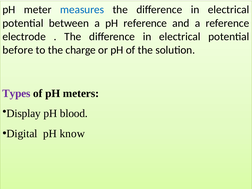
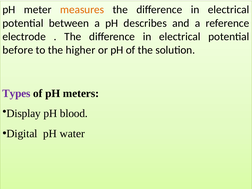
measures colour: blue -> orange
pH reference: reference -> describes
charge: charge -> higher
know: know -> water
